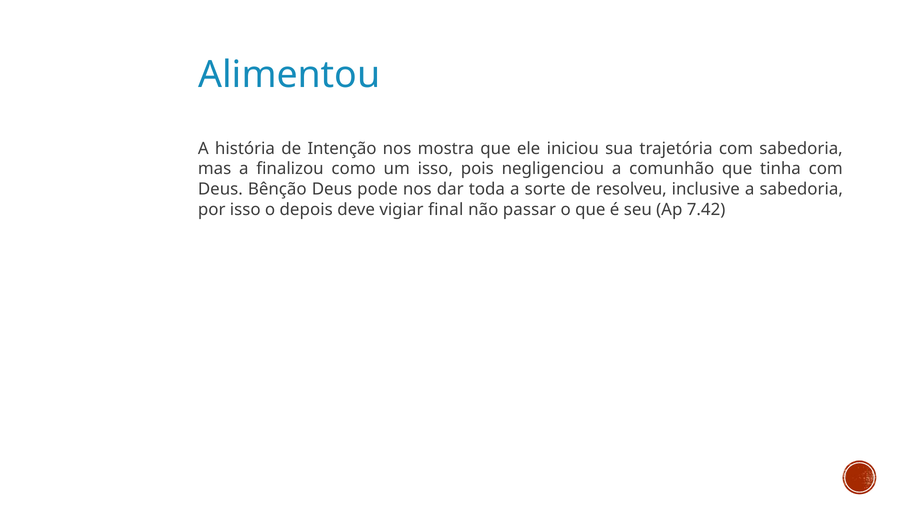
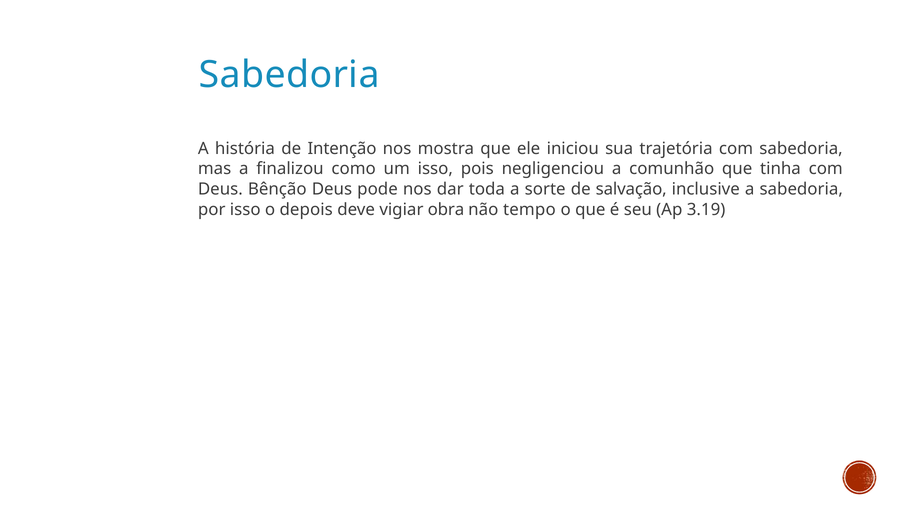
Alimentou at (289, 75): Alimentou -> Sabedoria
resolveu: resolveu -> salvação
final: final -> obra
passar: passar -> tempo
7.42: 7.42 -> 3.19
